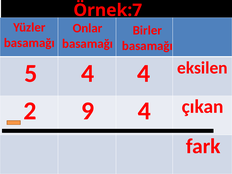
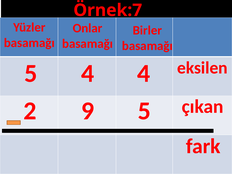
9 4: 4 -> 5
